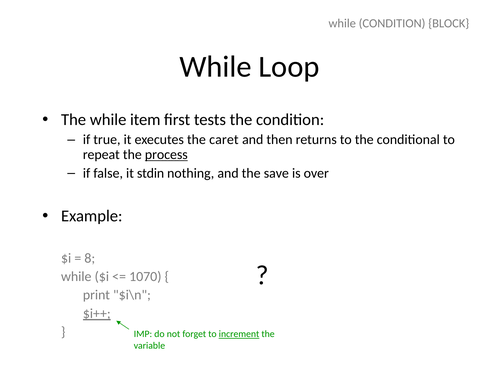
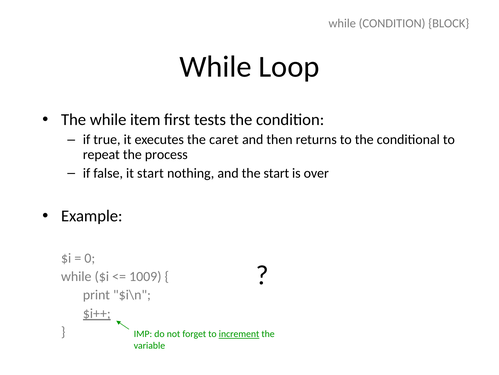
process underline: present -> none
it stdin: stdin -> start
the save: save -> start
8: 8 -> 0
1070: 1070 -> 1009
